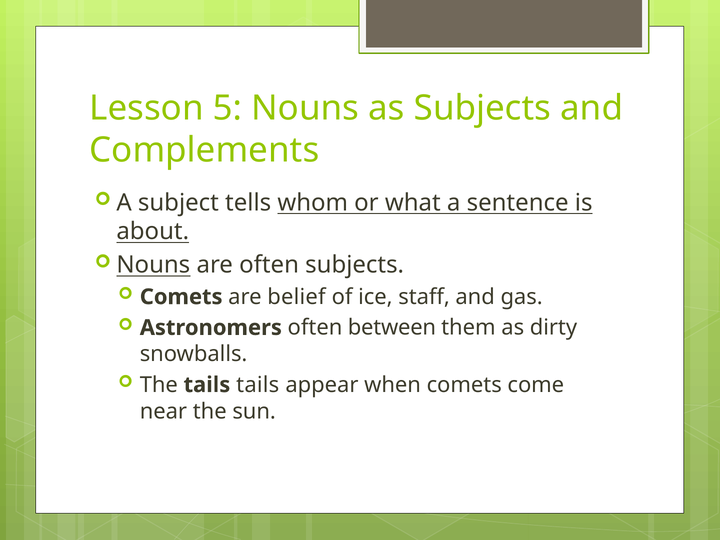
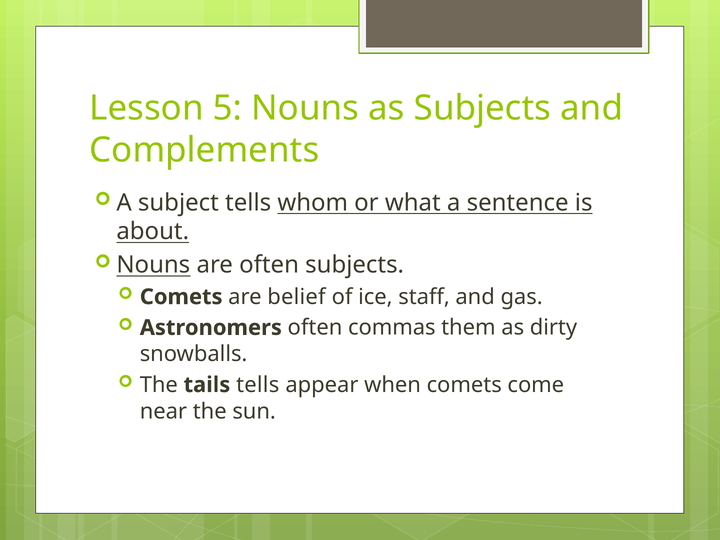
between: between -> commas
tails tails: tails -> tells
